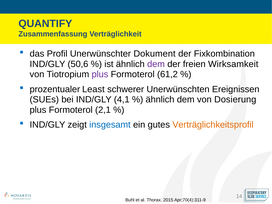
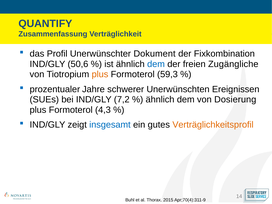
dem at (156, 64) colour: purple -> blue
Wirksamkeit: Wirksamkeit -> Zugängliche
plus at (100, 74) colour: purple -> orange
61,2: 61,2 -> 59,3
Least: Least -> Jahre
4,1: 4,1 -> 7,2
2,1: 2,1 -> 4,3
